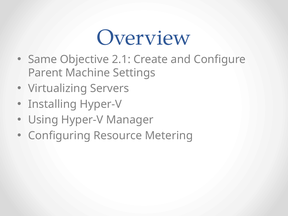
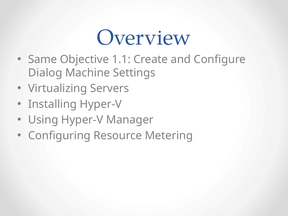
2.1: 2.1 -> 1.1
Parent: Parent -> Dialog
